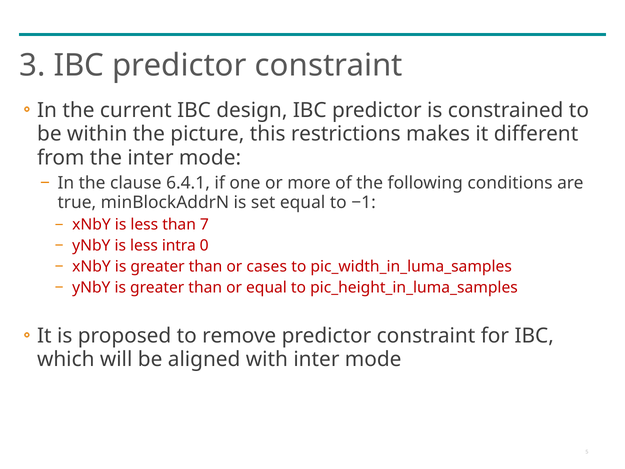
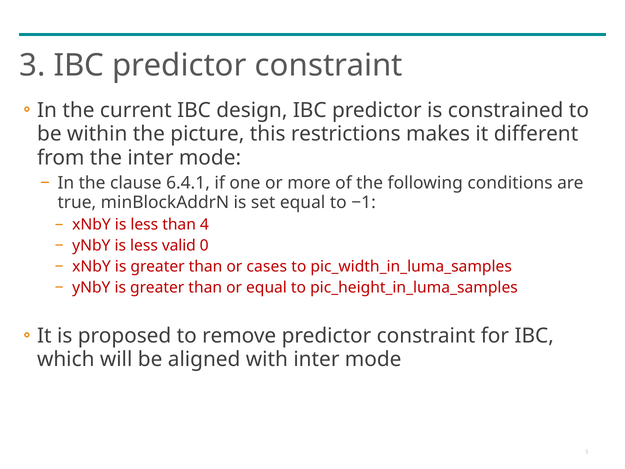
7: 7 -> 4
intra: intra -> valid
